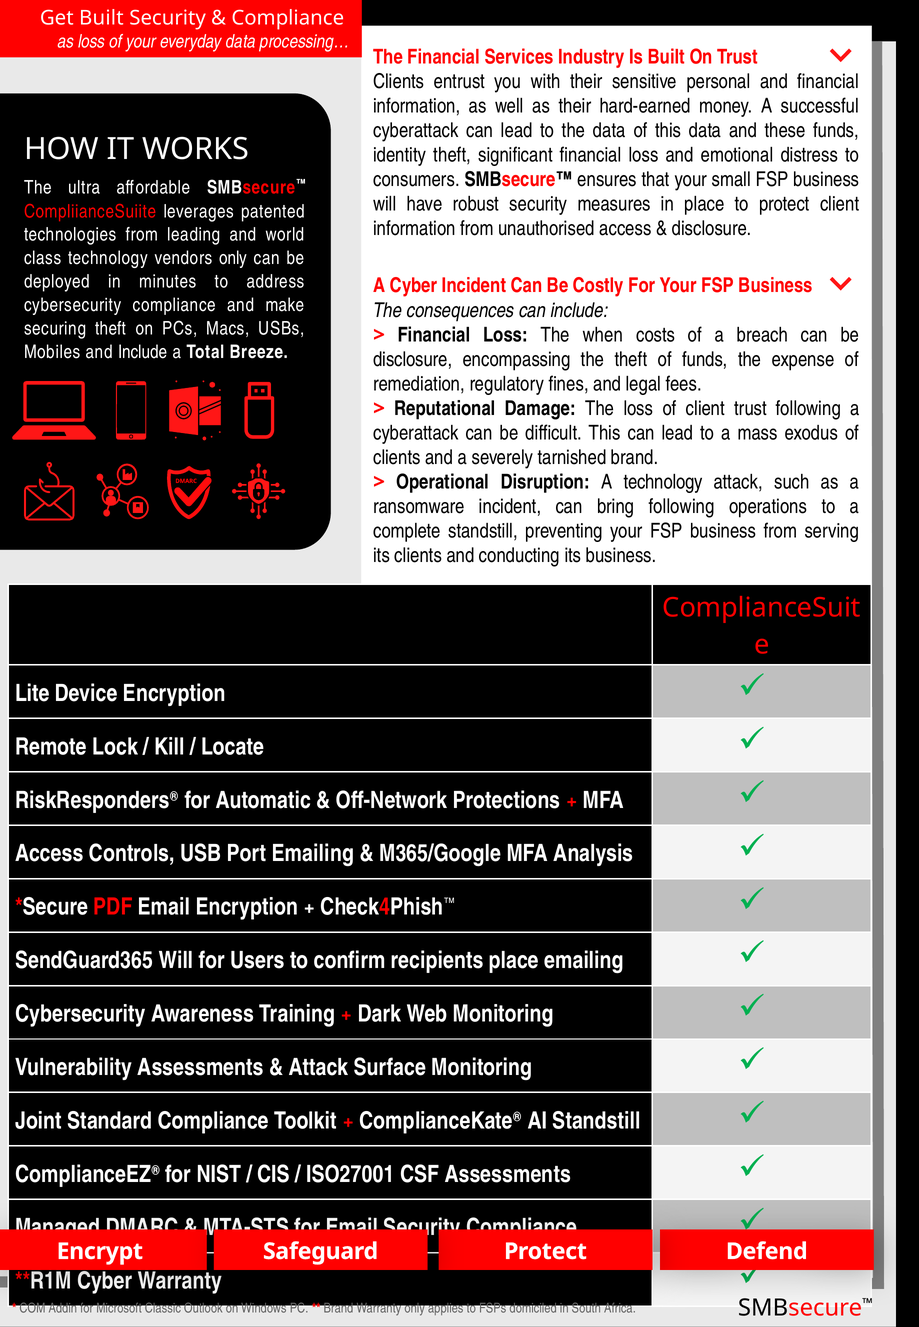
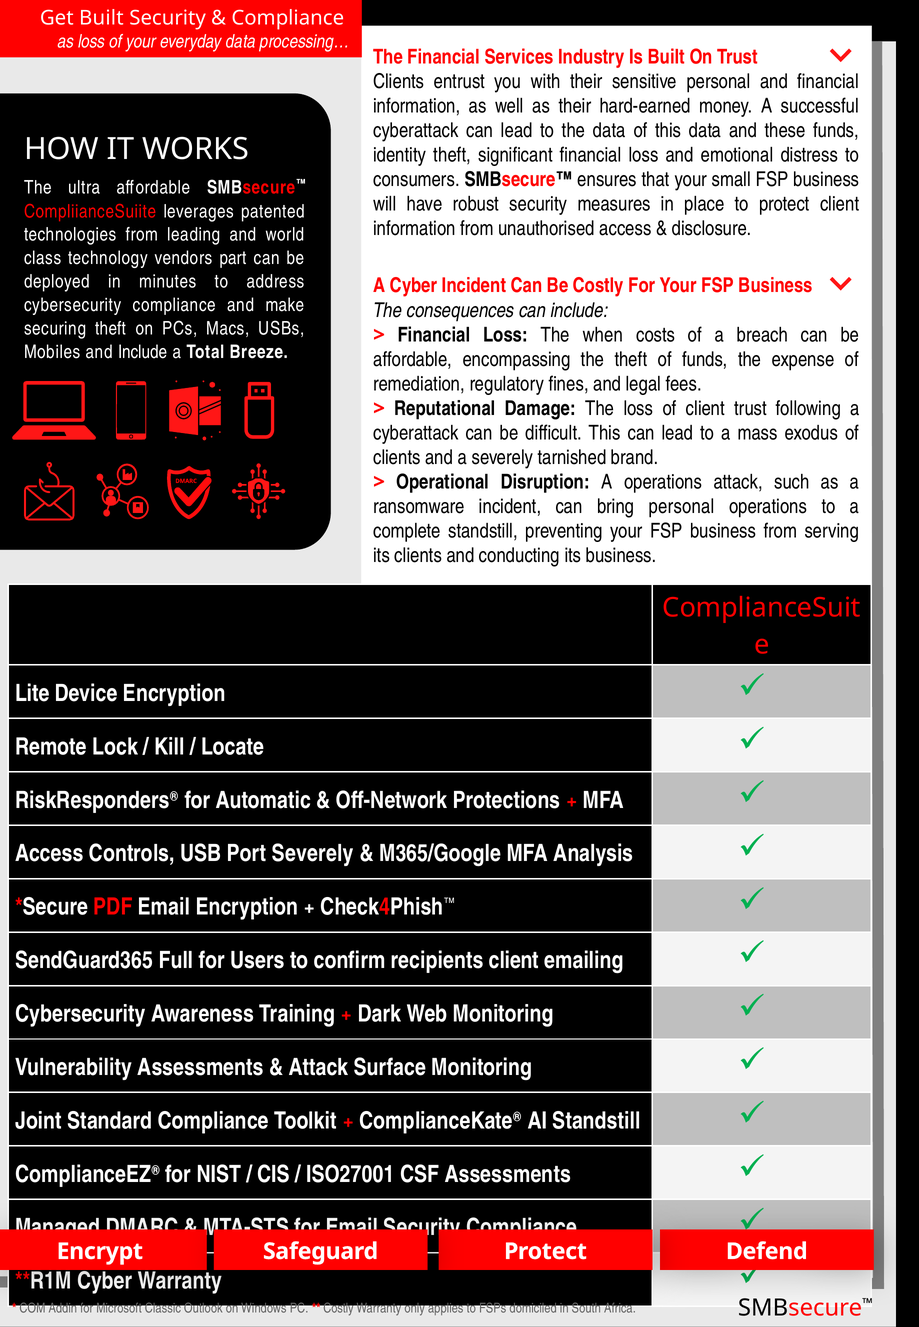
vendors only: only -> part
disclosure at (413, 360): disclosure -> affordable
A technology: technology -> operations
bring following: following -> personal
Port Emailing: Emailing -> Severely
SendGuard365 Will: Will -> Full
recipients place: place -> client
Brand at (338, 1309): Brand -> Costly
